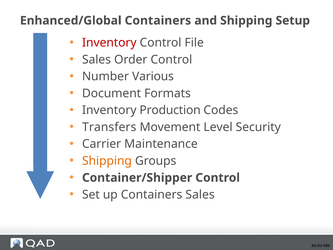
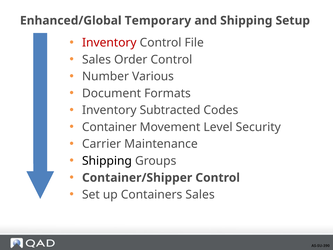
Enhanced/Global Containers: Containers -> Temporary
Production: Production -> Subtracted
Transfers: Transfers -> Container
Shipping at (107, 161) colour: orange -> black
